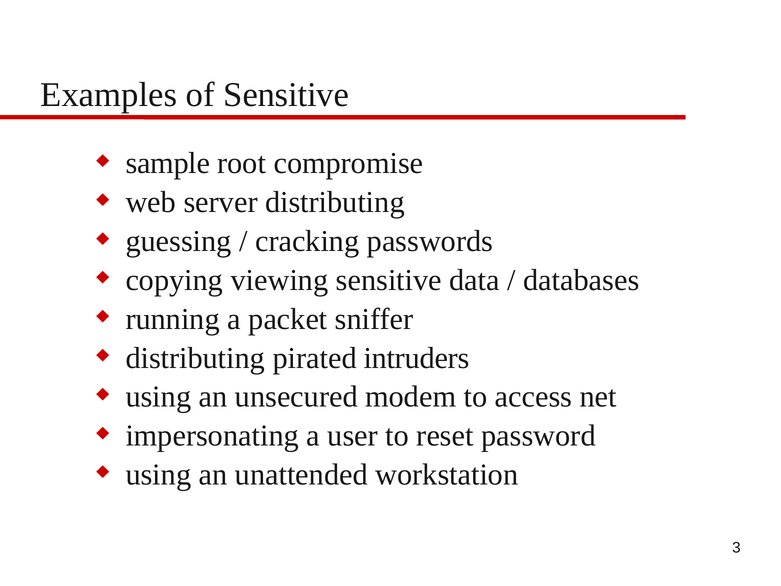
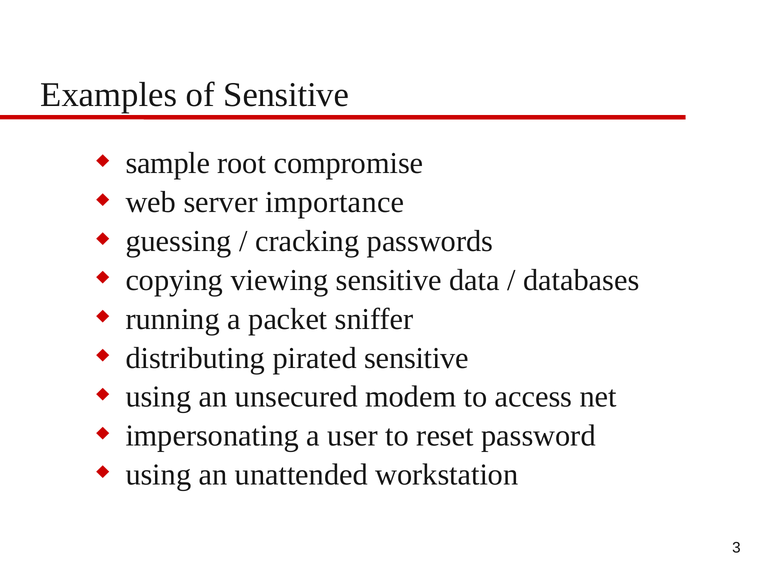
server distributing: distributing -> importance
pirated intruders: intruders -> sensitive
